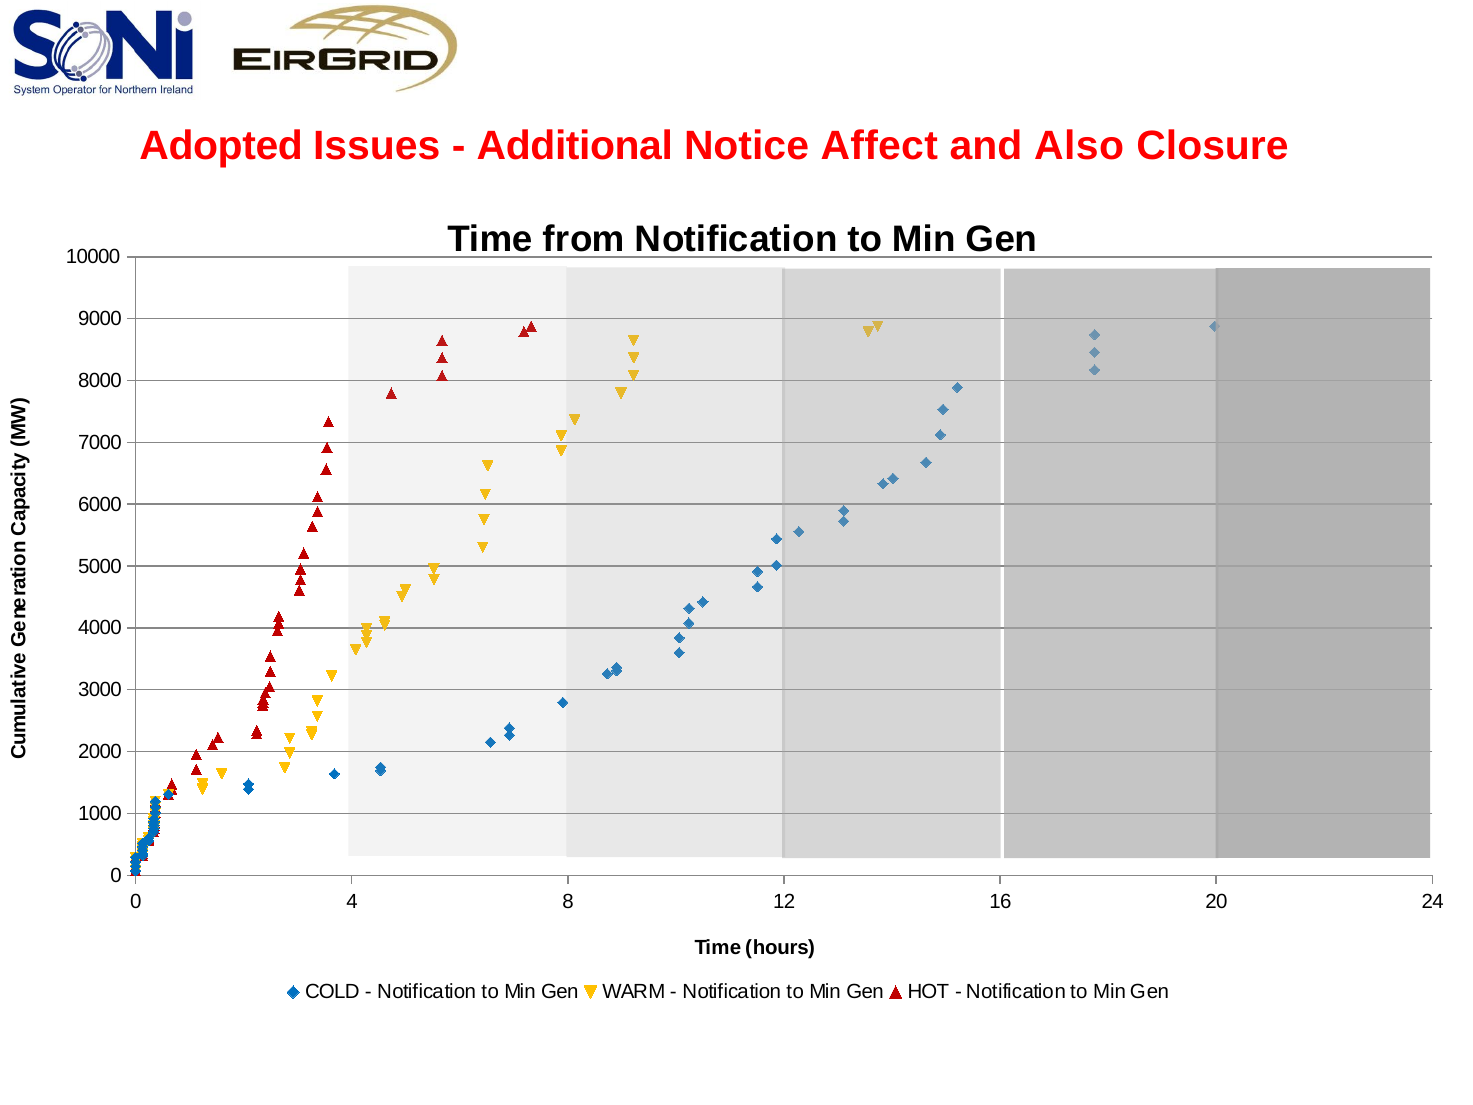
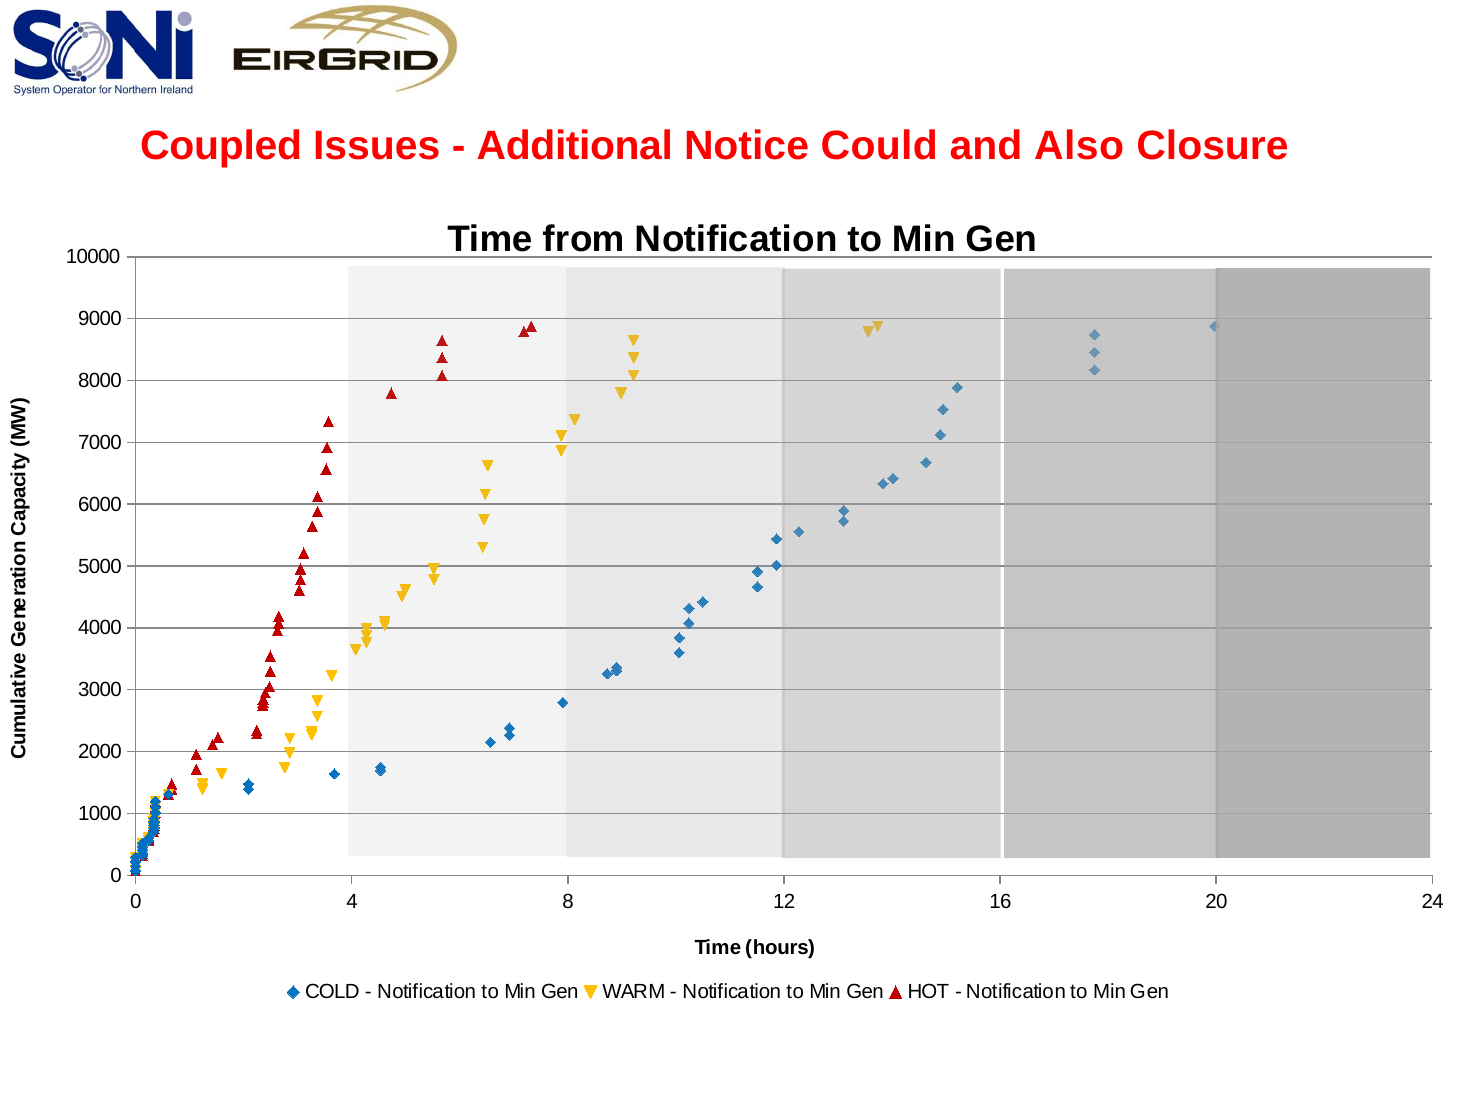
Adopted: Adopted -> Coupled
Affect: Affect -> Could
